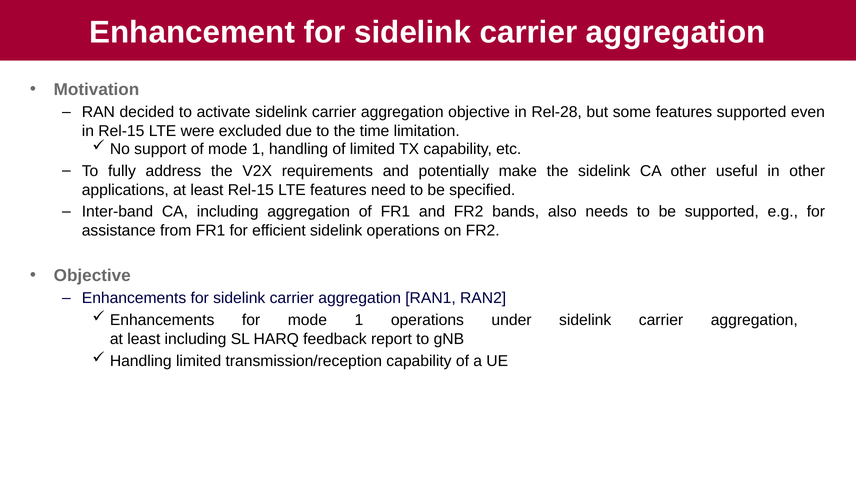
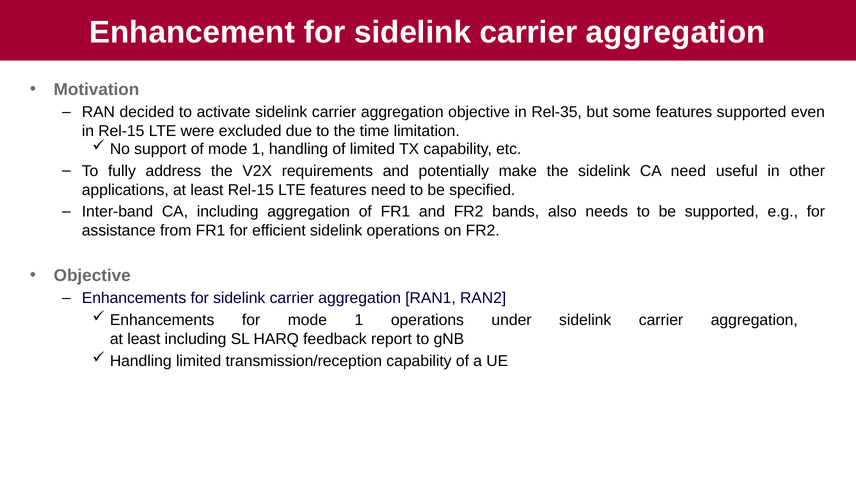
Rel-28: Rel-28 -> Rel-35
CA other: other -> need
